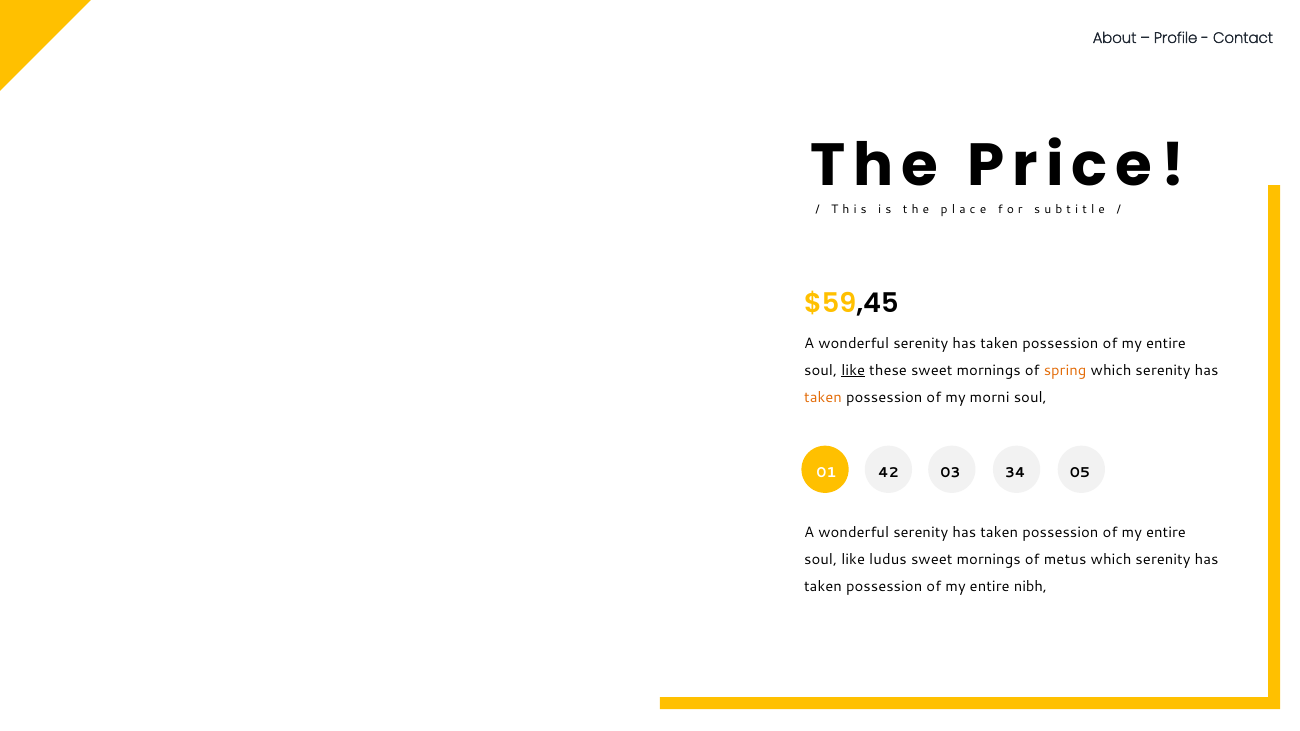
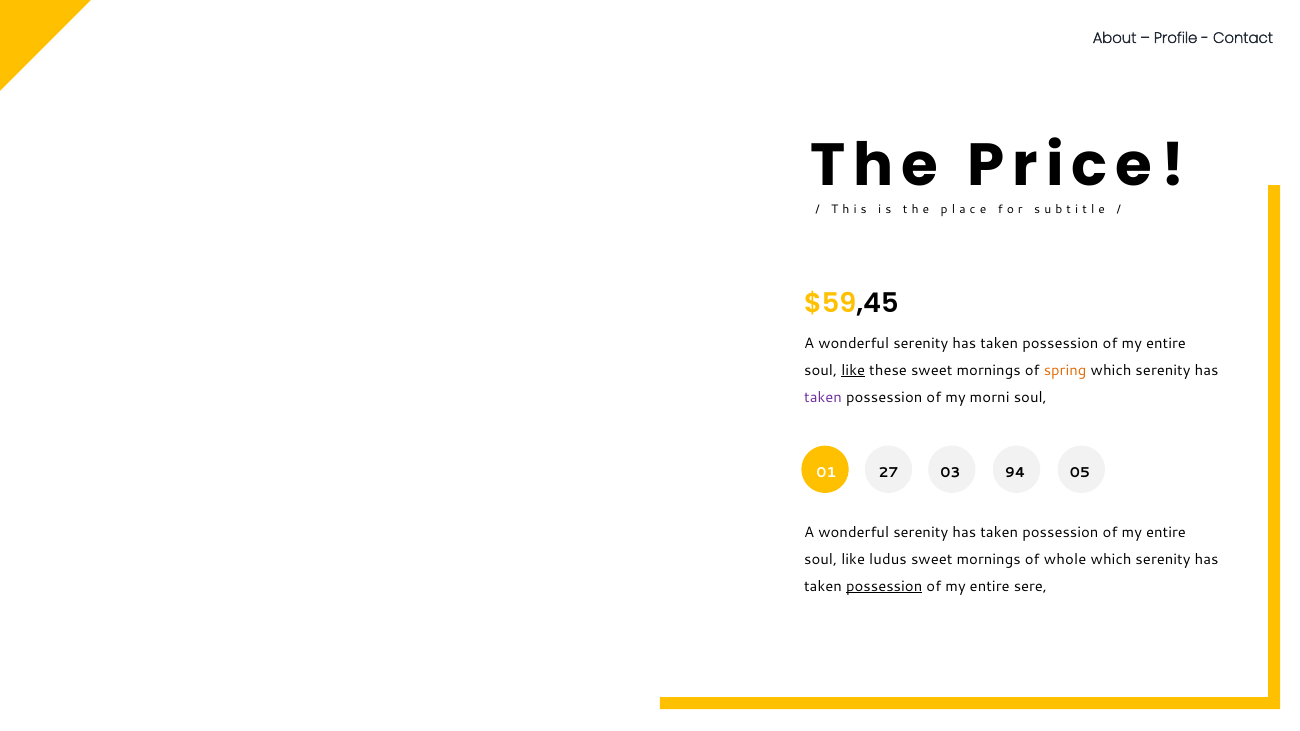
taken at (823, 397) colour: orange -> purple
42: 42 -> 27
34: 34 -> 94
metus: metus -> whole
possession at (884, 586) underline: none -> present
nibh: nibh -> sere
